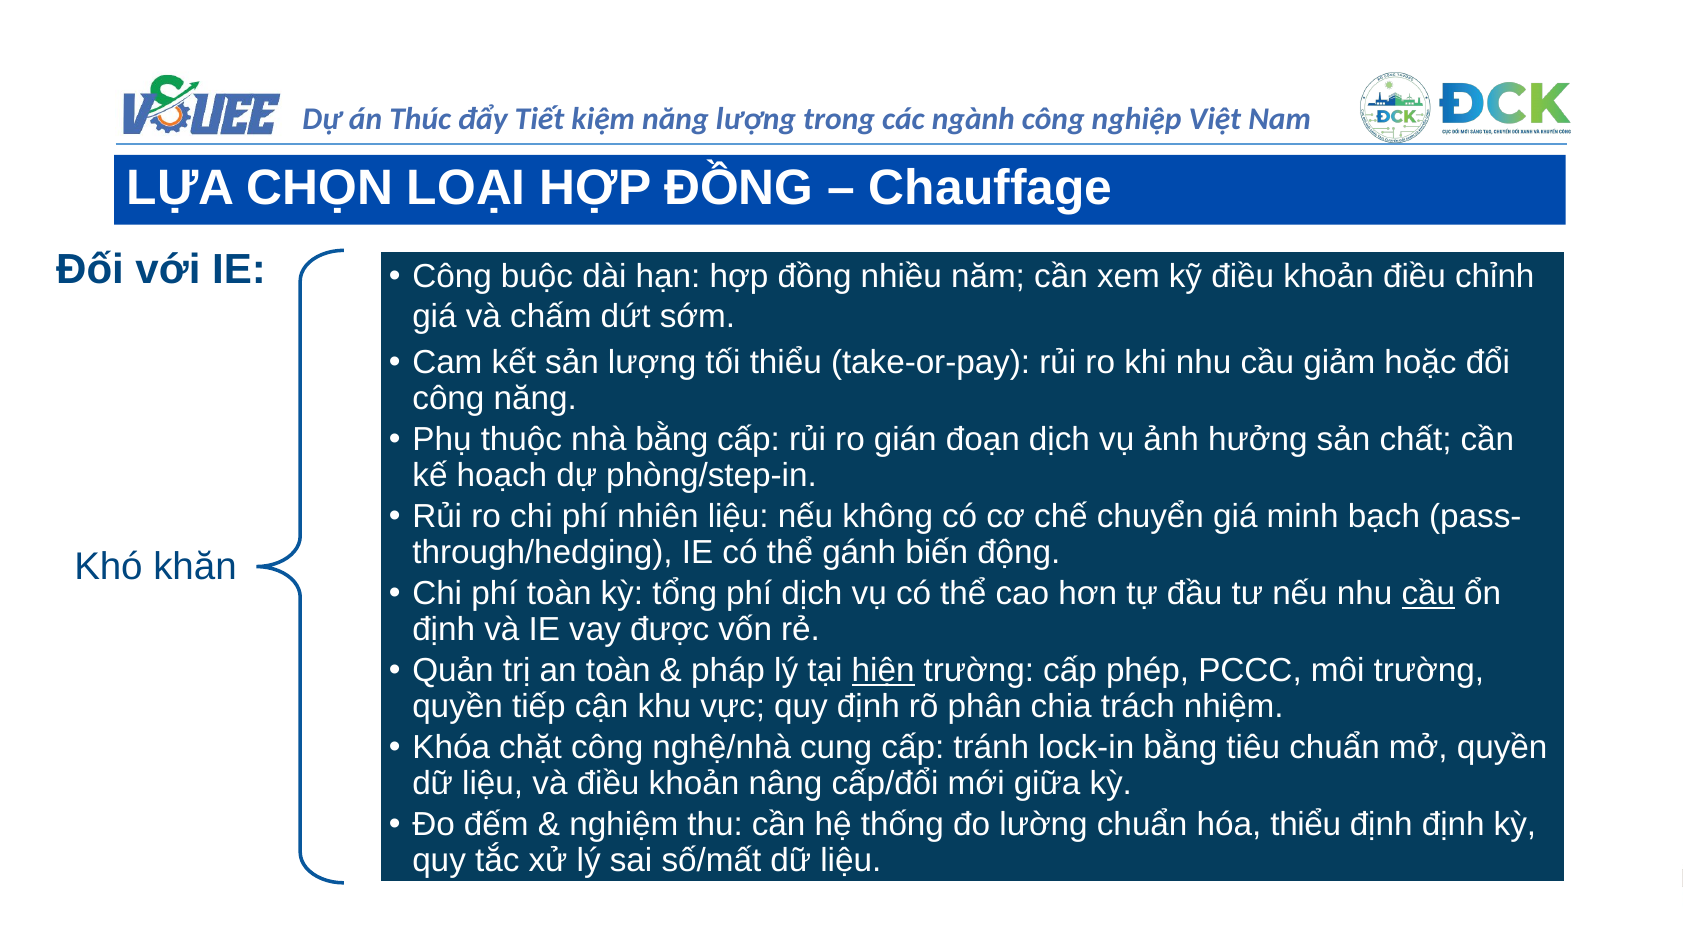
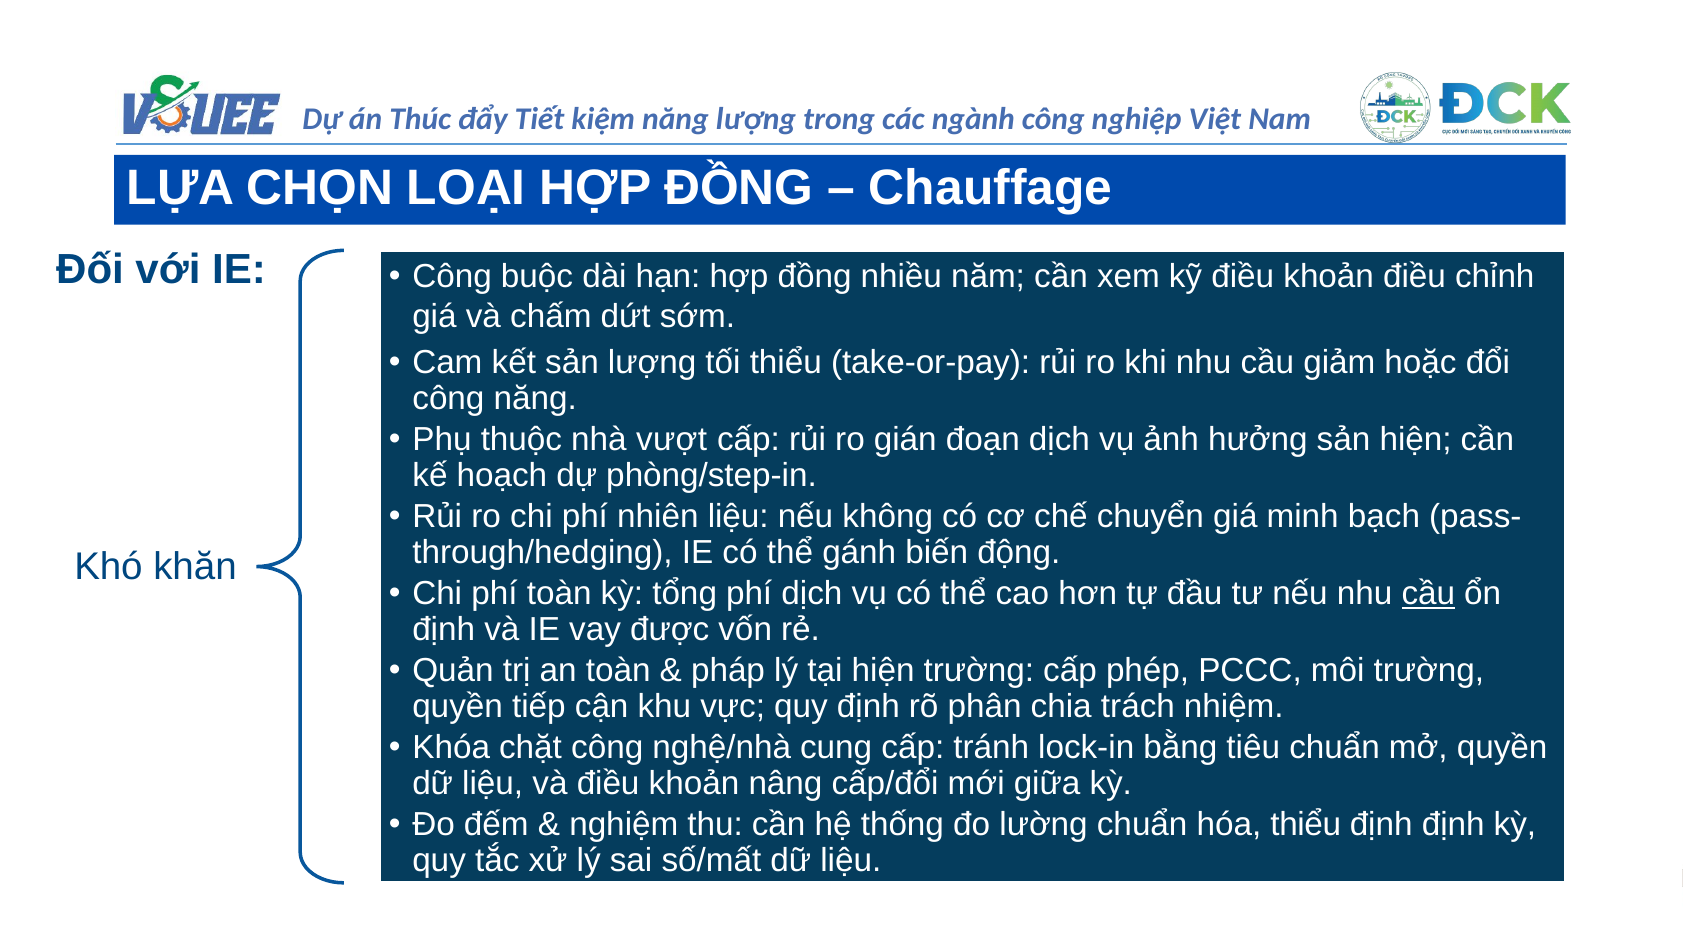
nhà bằng: bằng -> vượt
sản chất: chất -> hiện
hiện at (883, 671) underline: present -> none
